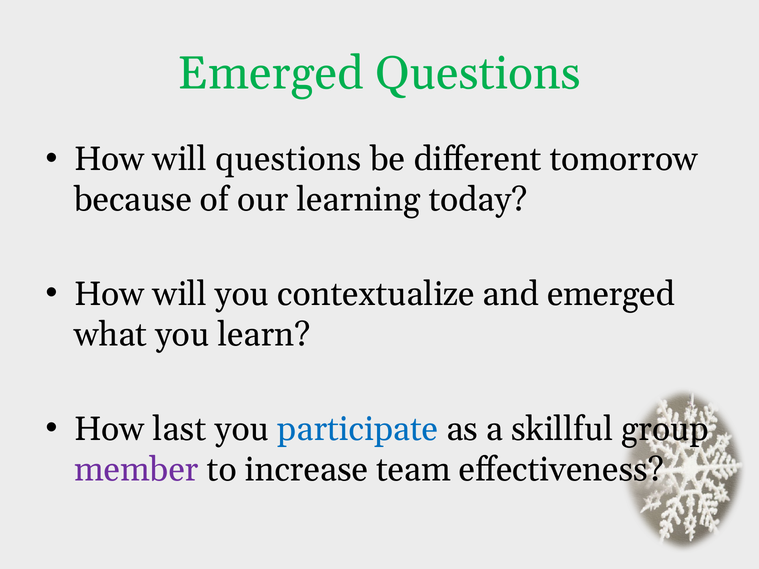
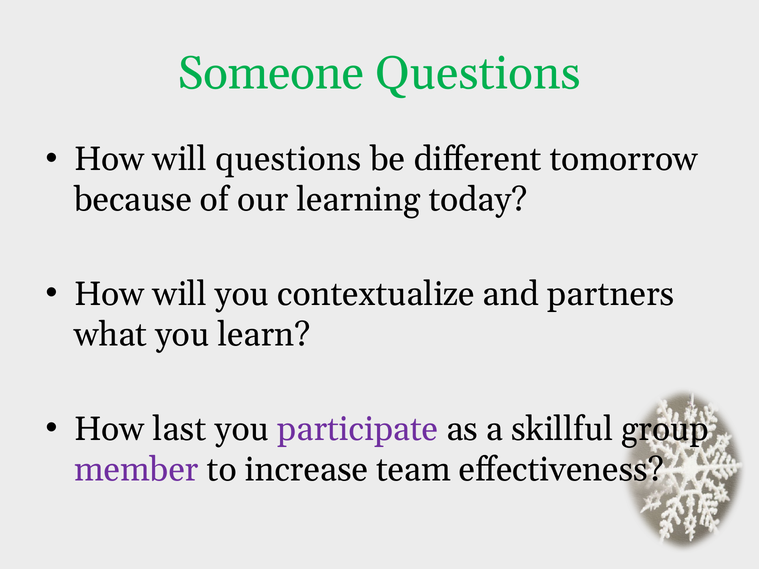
Emerged at (271, 73): Emerged -> Someone
and emerged: emerged -> partners
participate colour: blue -> purple
